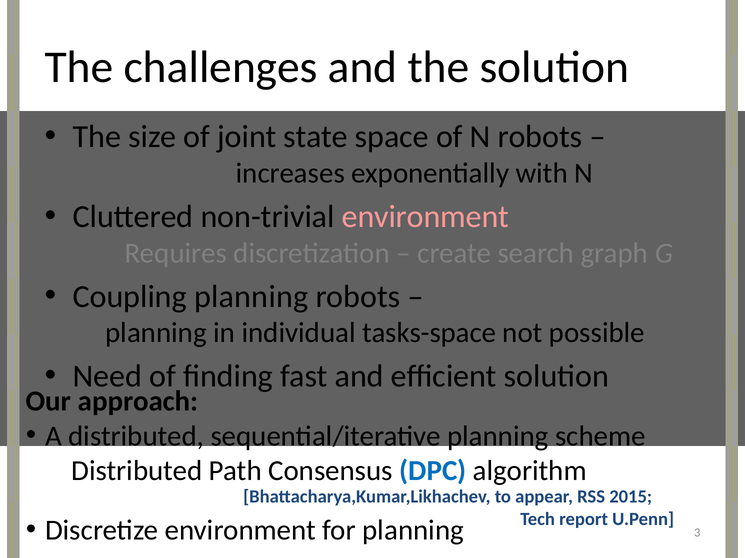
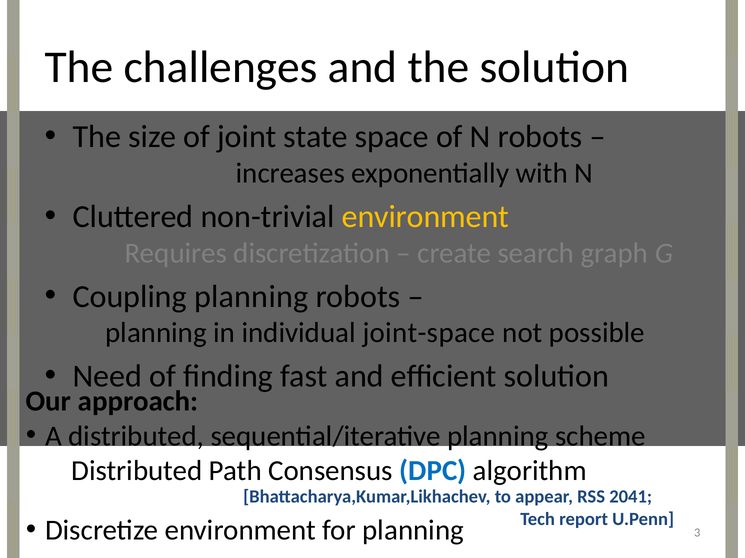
environment at (426, 217) colour: pink -> yellow
tasks-space: tasks-space -> joint-space
2015: 2015 -> 2041
